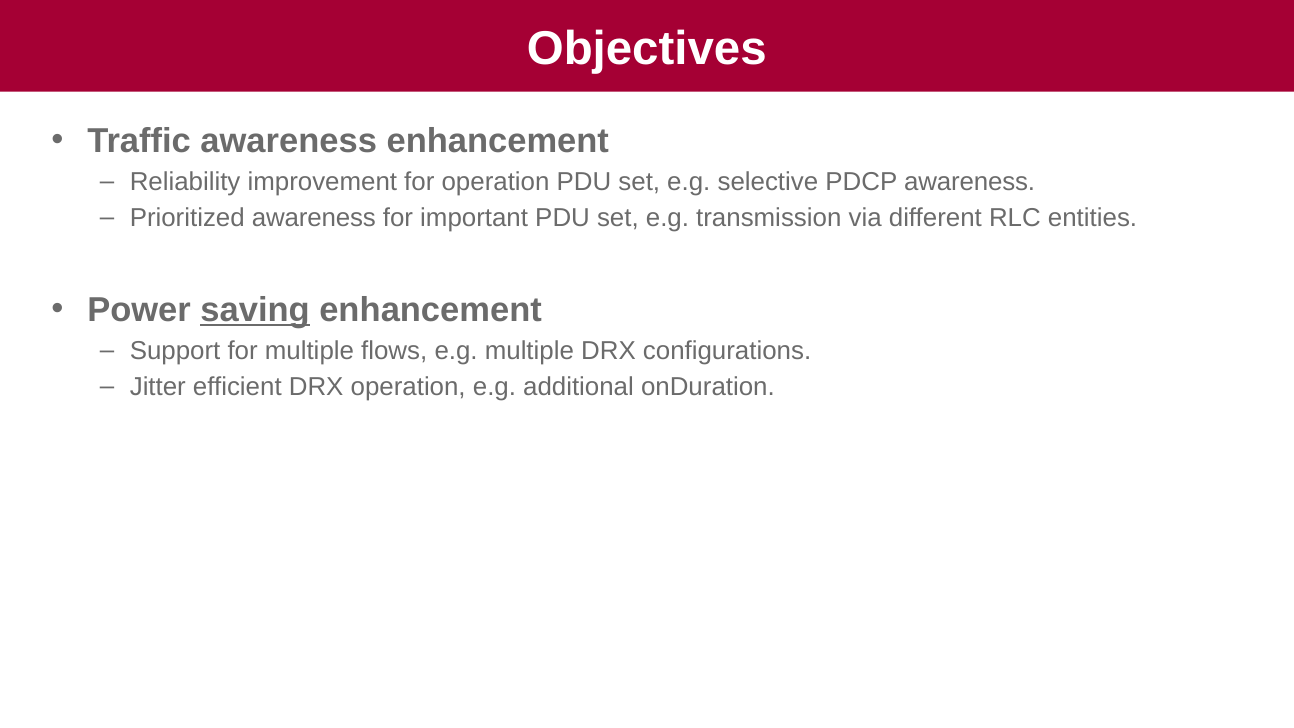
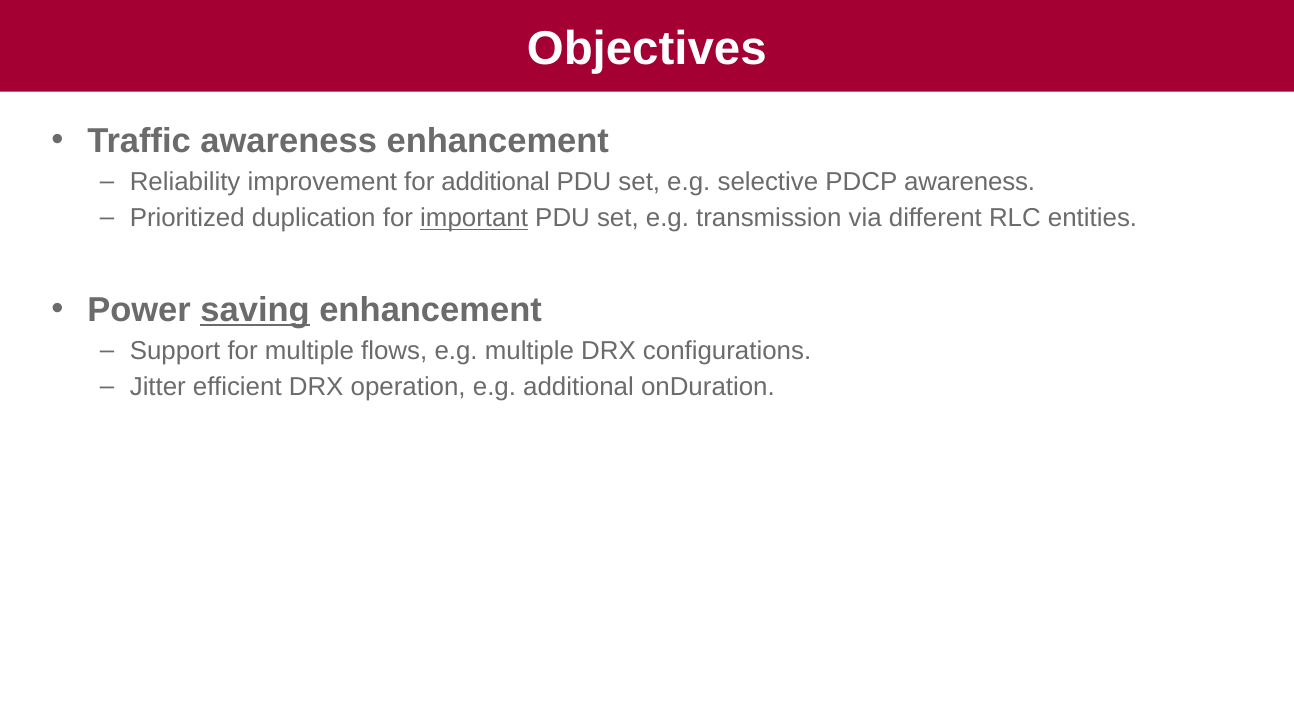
for operation: operation -> additional
Prioritized awareness: awareness -> duplication
important underline: none -> present
